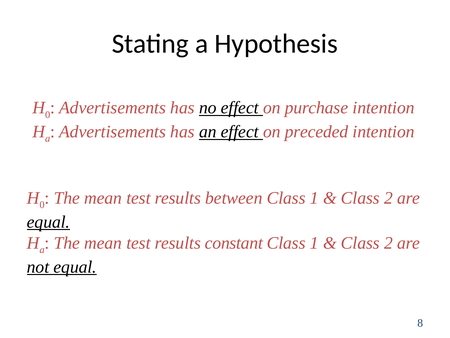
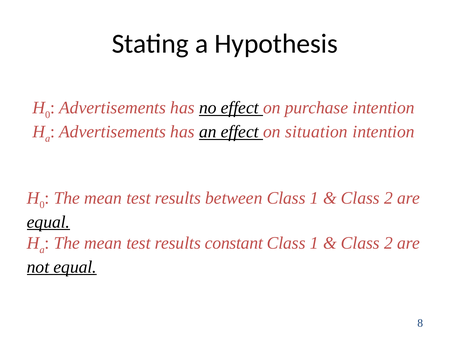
preceded: preceded -> situation
